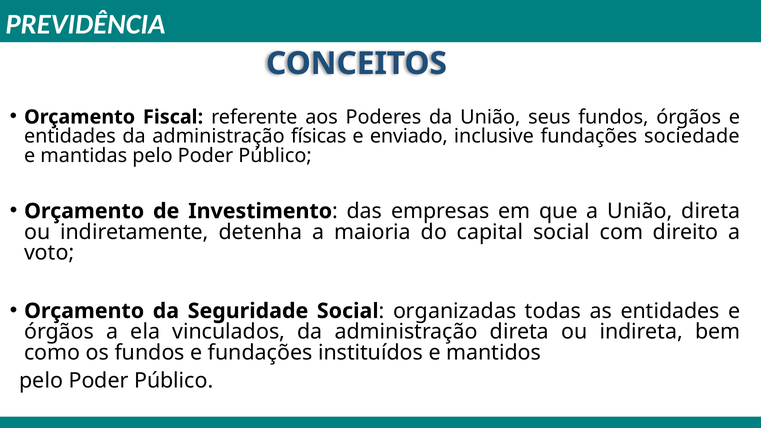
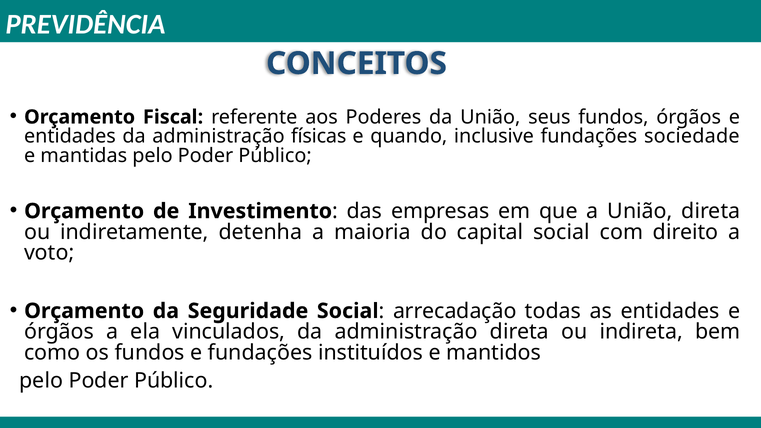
enviado: enviado -> quando
organizadas: organizadas -> arrecadação
